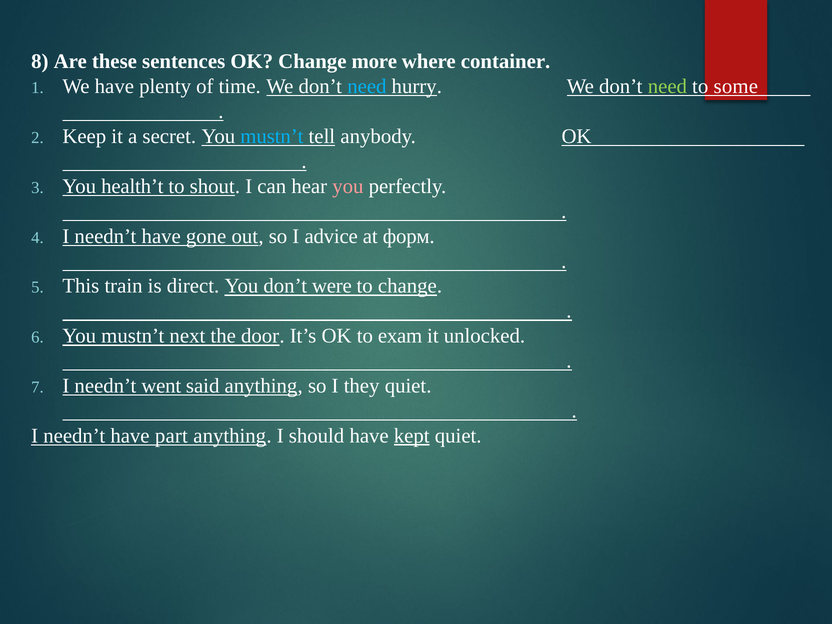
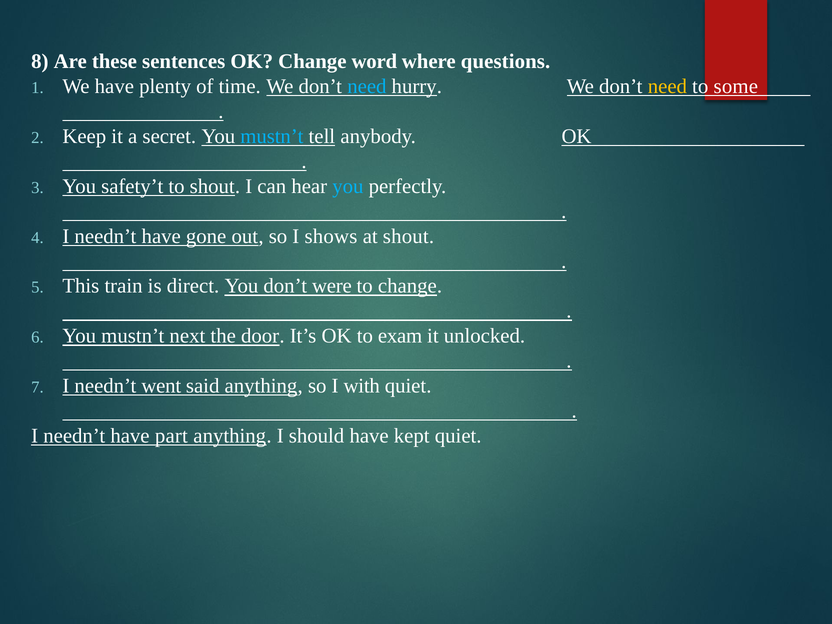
more: more -> word
container: container -> questions
need at (667, 86) colour: light green -> yellow
health’t: health’t -> safety’t
you at (348, 186) colour: pink -> light blue
advice: advice -> shows
at форм: форм -> shout
they: they -> with
kept underline: present -> none
